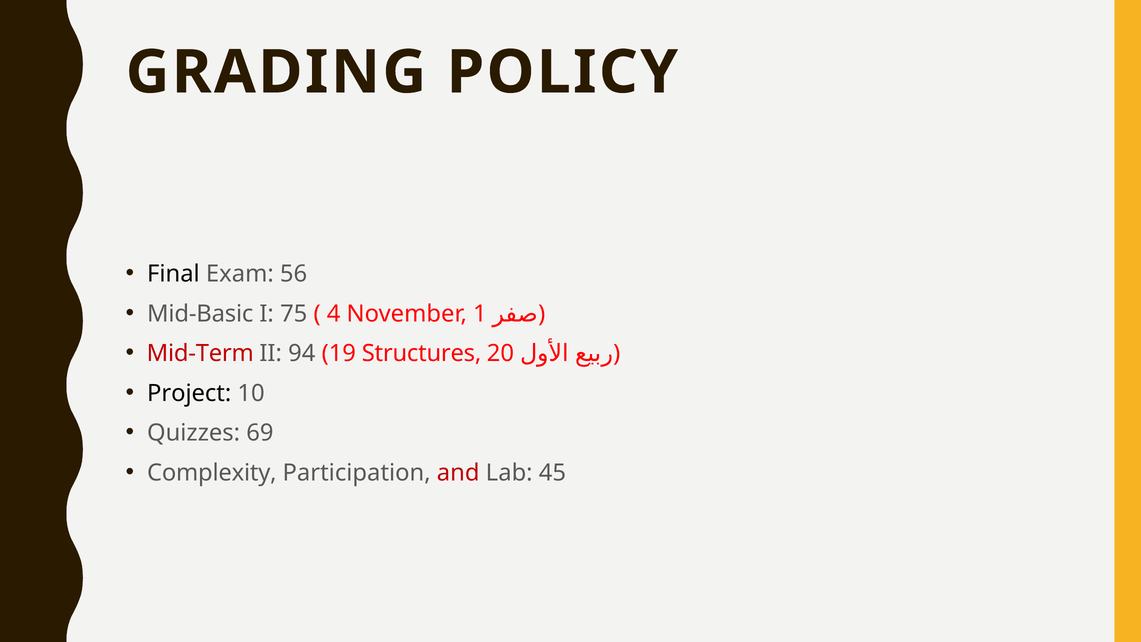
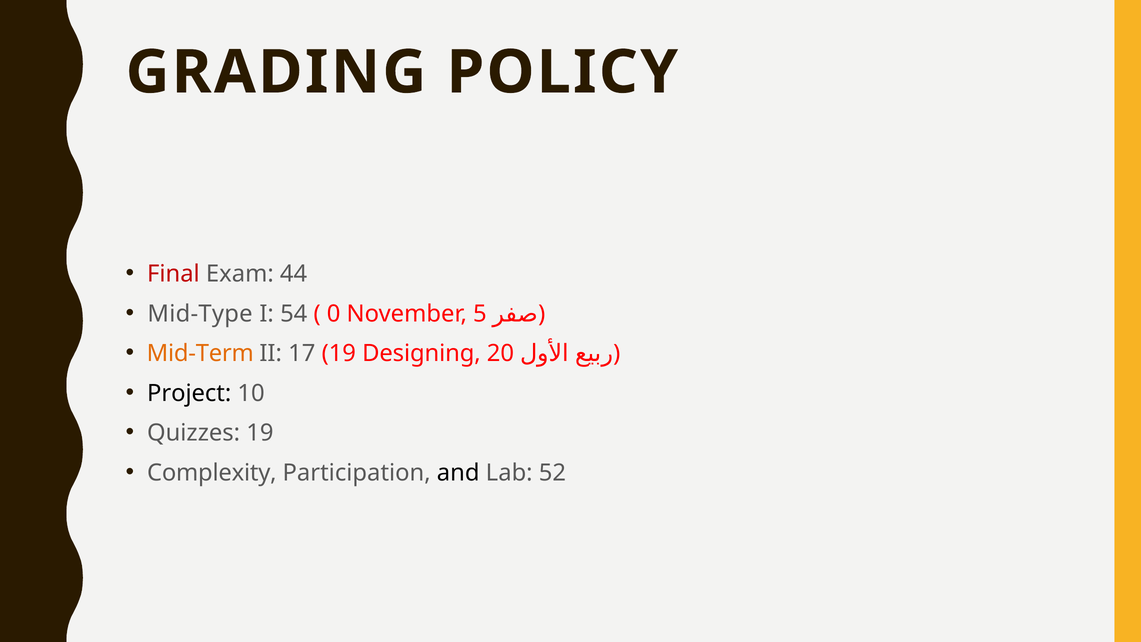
Final colour: black -> red
56: 56 -> 44
Mid-Basic: Mid-Basic -> Mid-Type
75: 75 -> 54
4: 4 -> 0
1: 1 -> 5
Mid-Term colour: red -> orange
94: 94 -> 17
Structures: Structures -> Designing
Quizzes 69: 69 -> 19
and colour: red -> black
45: 45 -> 52
